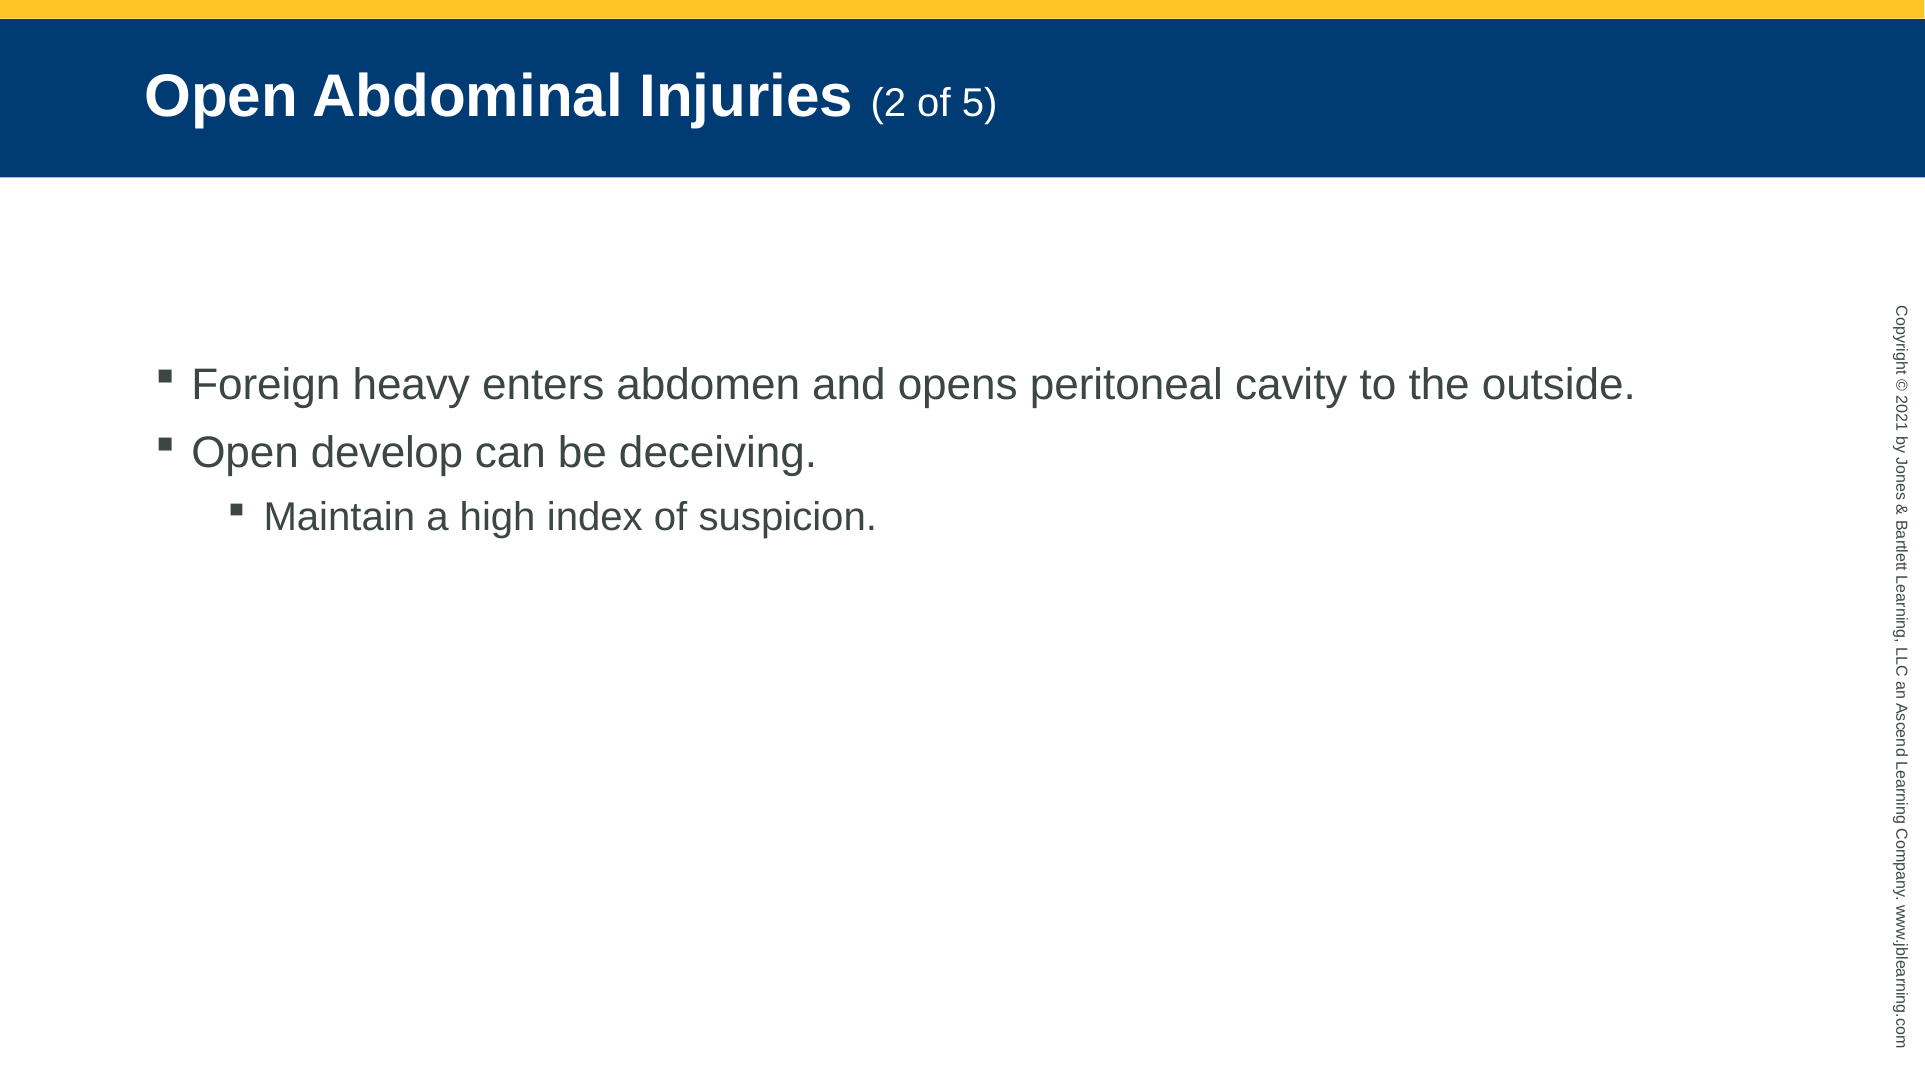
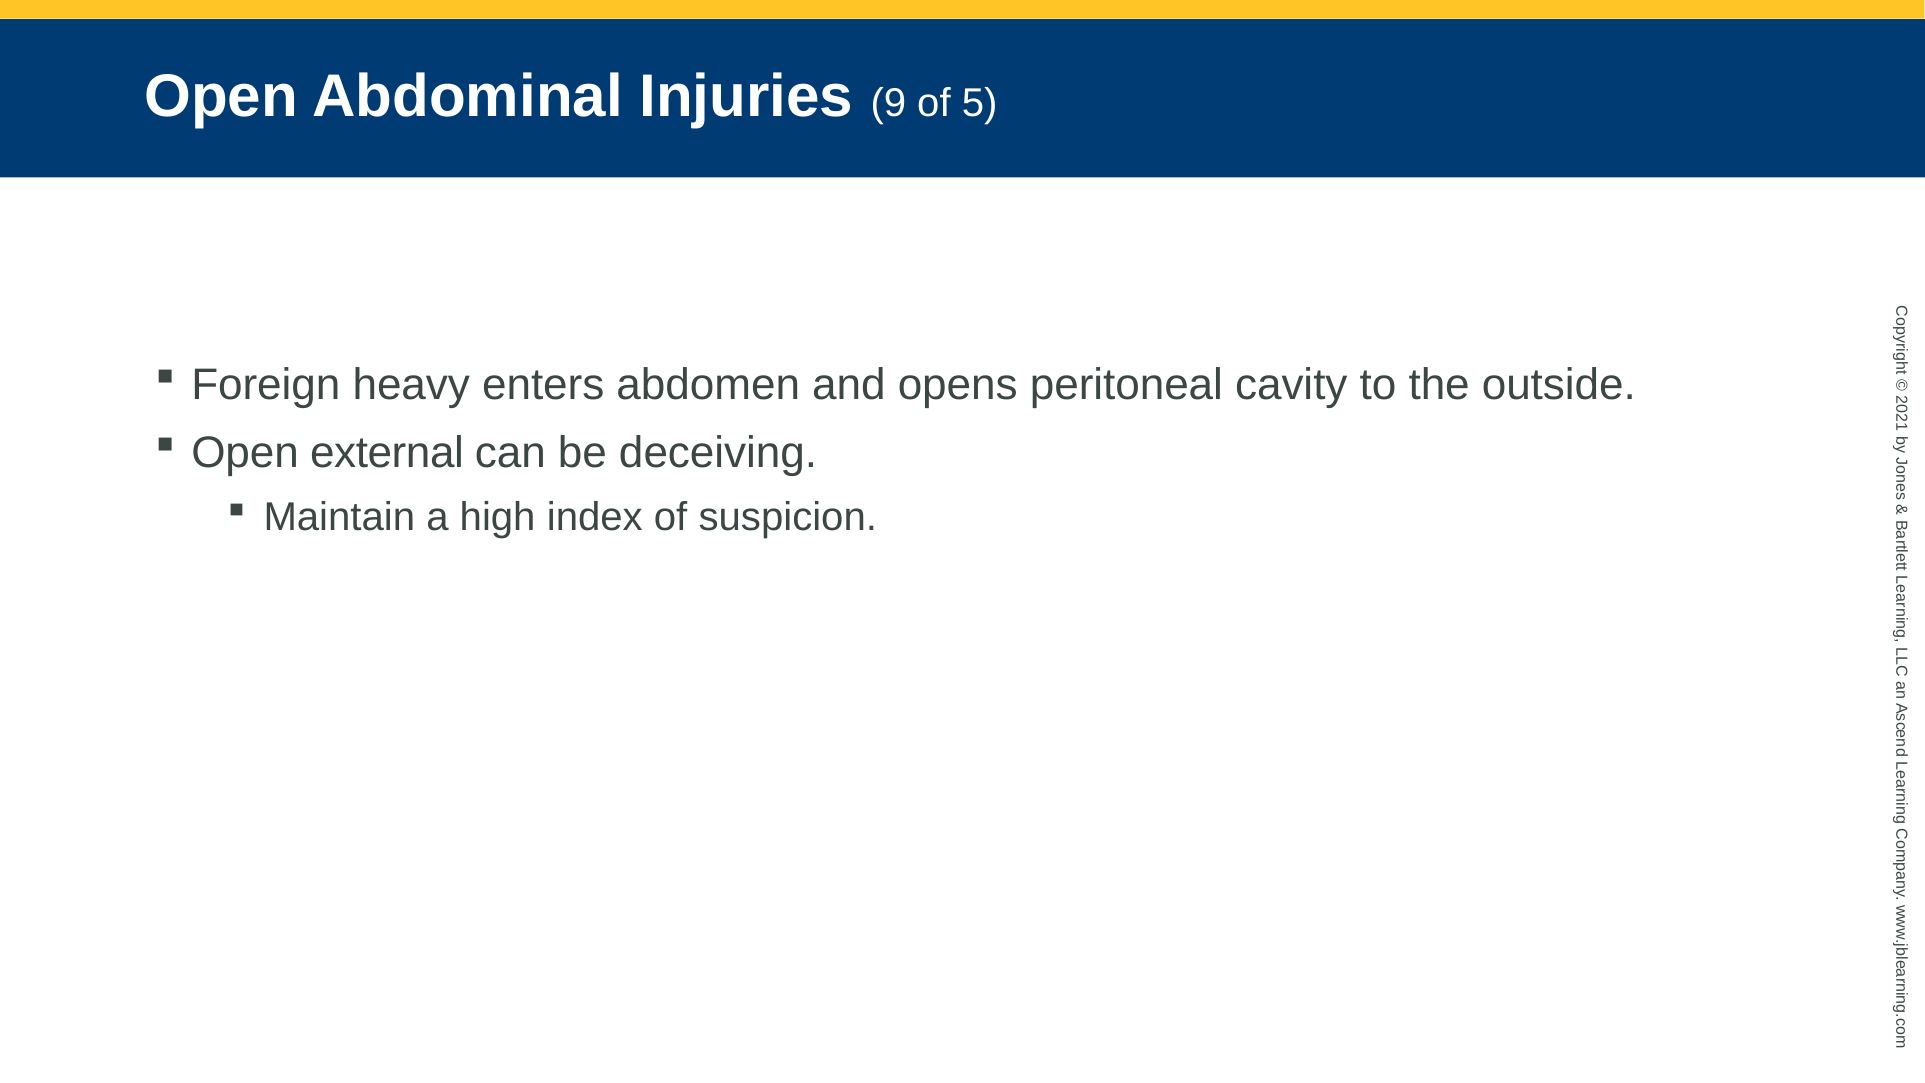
Injuries 2: 2 -> 9
develop: develop -> external
